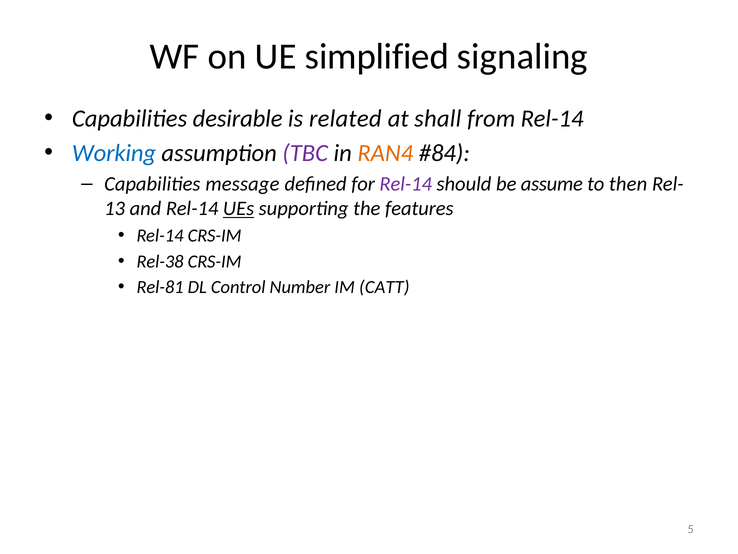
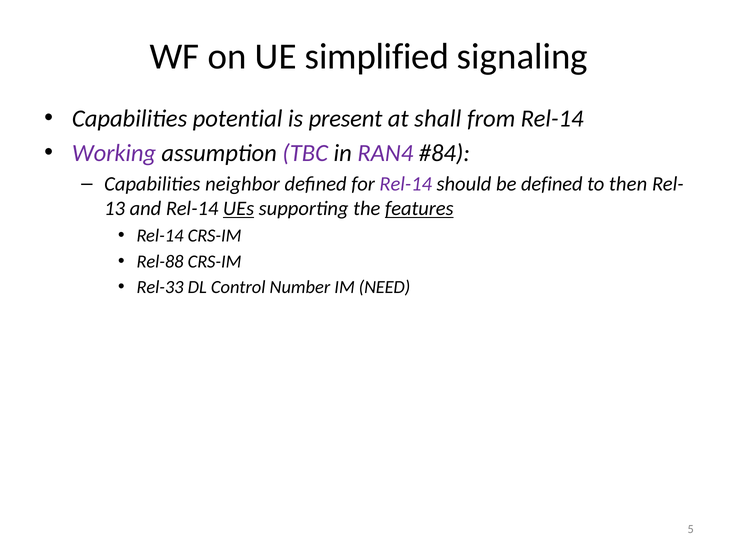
desirable: desirable -> potential
related: related -> present
Working colour: blue -> purple
RAN4 colour: orange -> purple
message: message -> neighbor
be assume: assume -> defined
features underline: none -> present
Rel-38: Rel-38 -> Rel-88
Rel-81: Rel-81 -> Rel-33
CATT: CATT -> NEED
